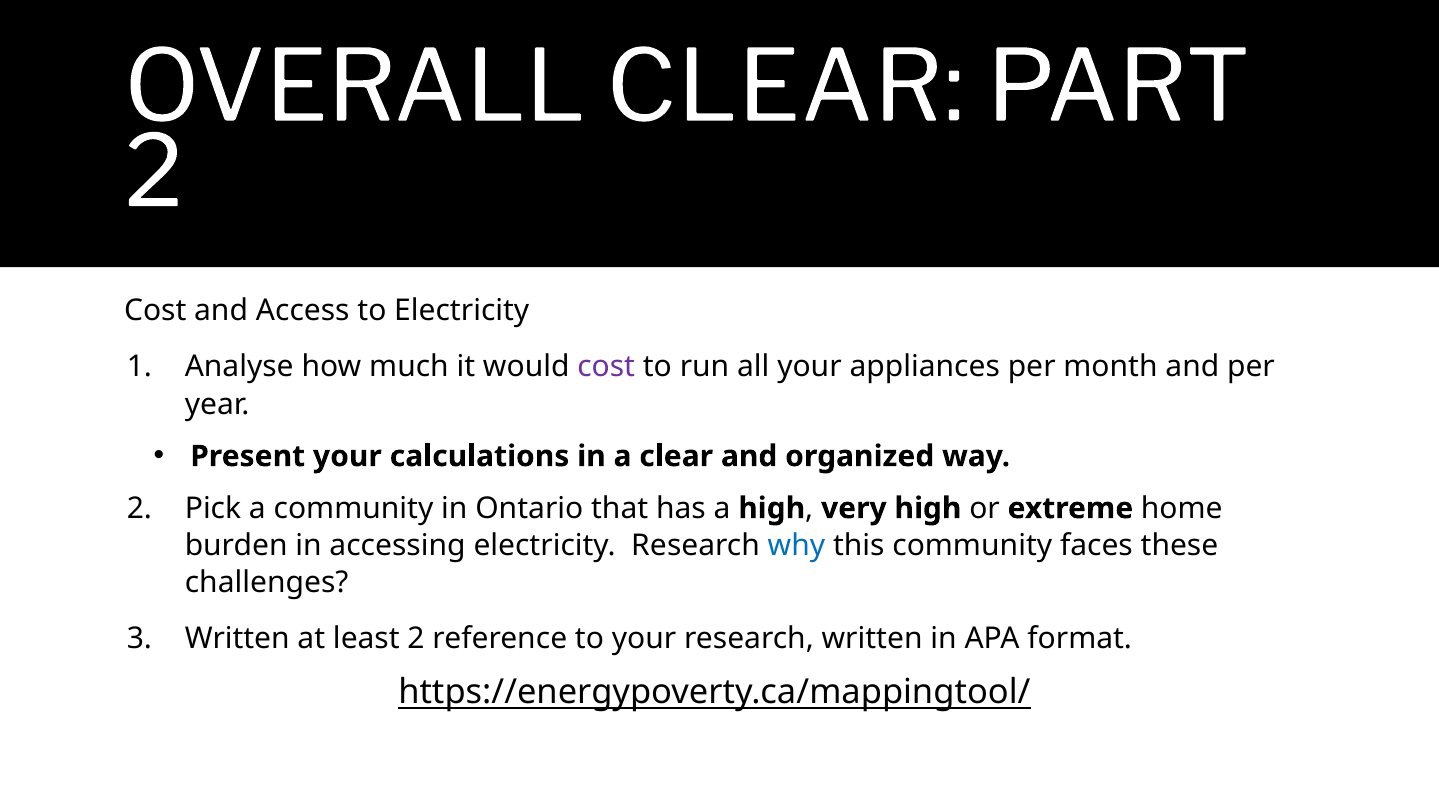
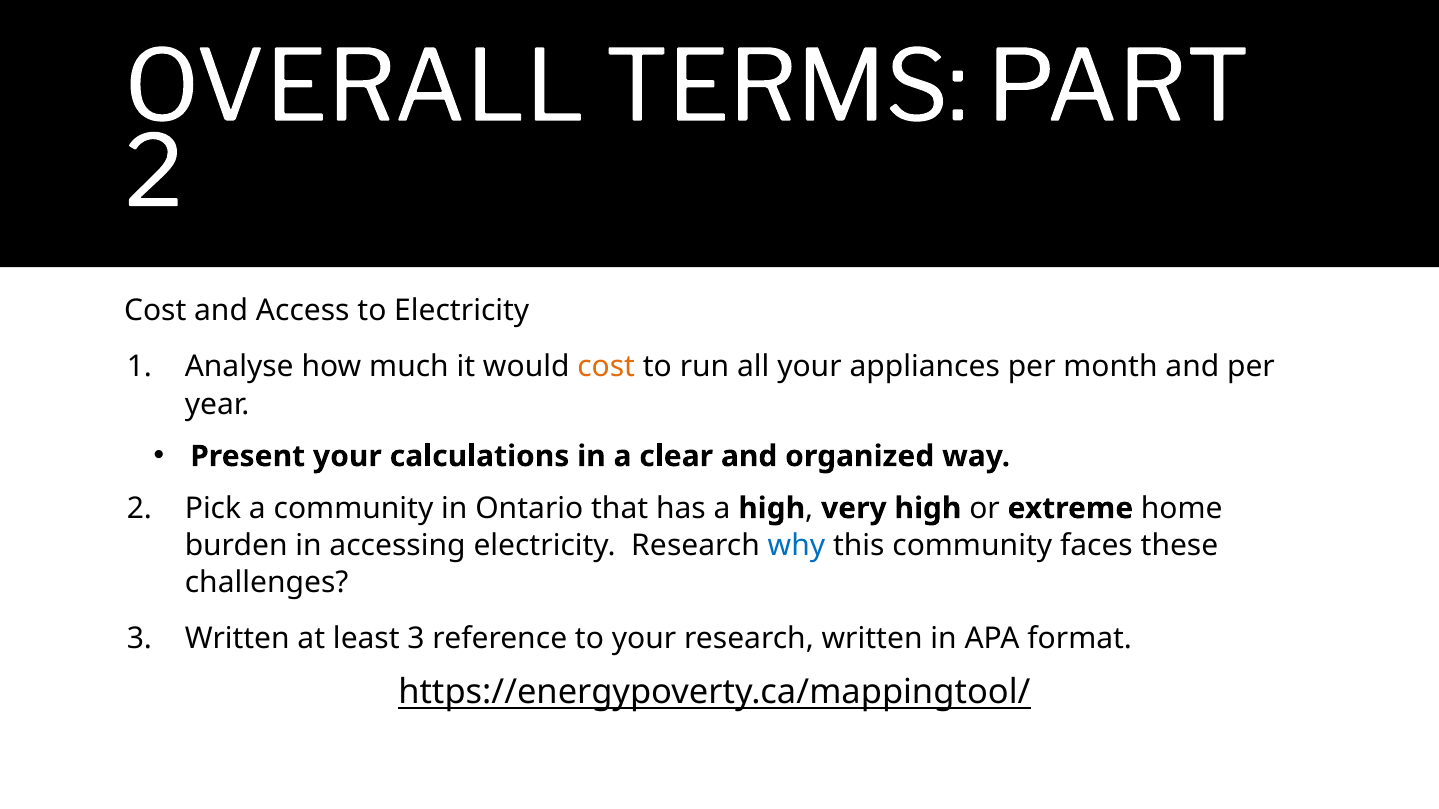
OVERALL CLEAR: CLEAR -> TERMS
cost at (606, 367) colour: purple -> orange
least 2: 2 -> 3
